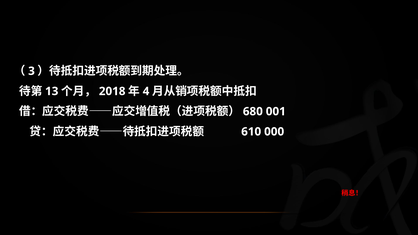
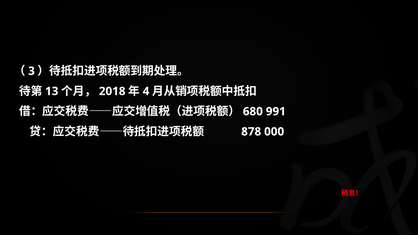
001: 001 -> 991
610: 610 -> 878
